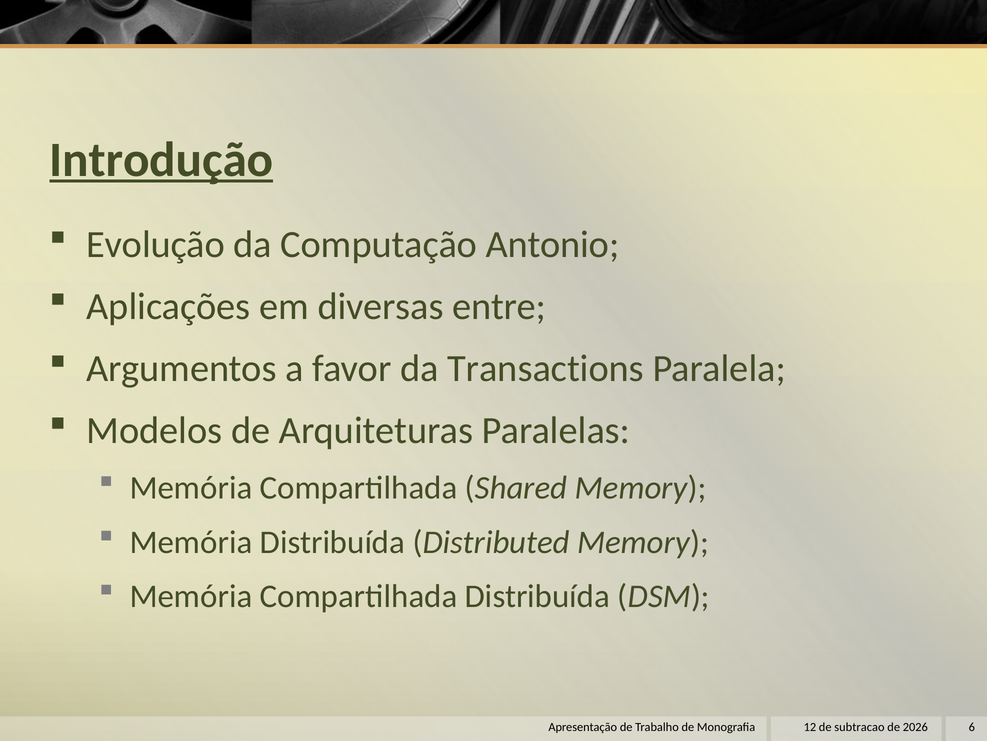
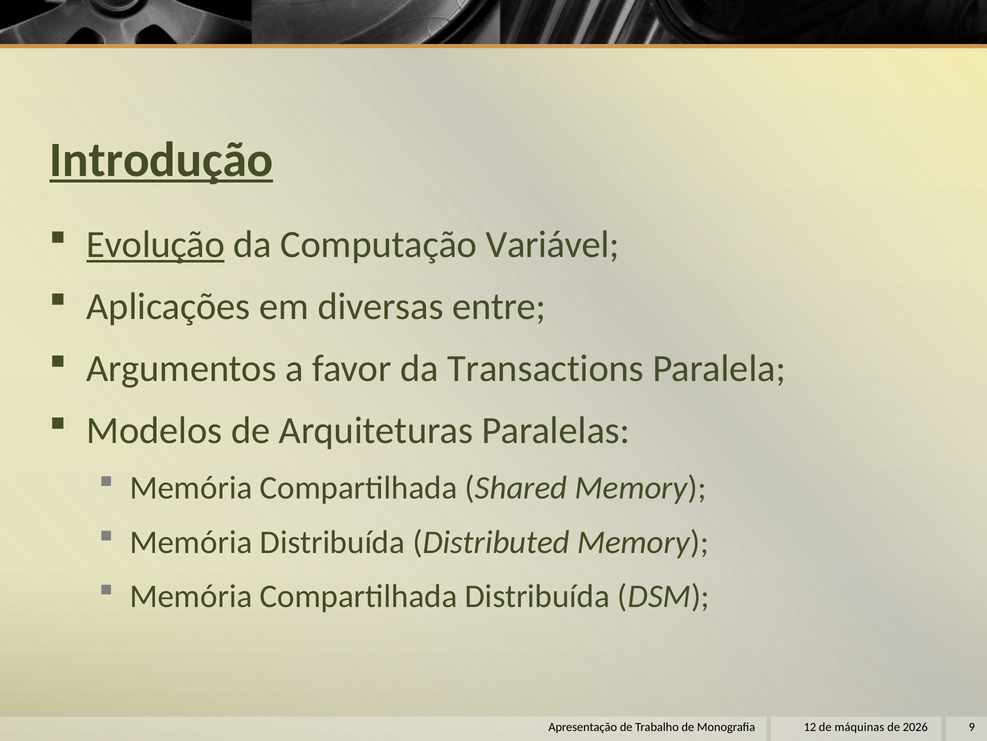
Evolução underline: none -> present
Antonio: Antonio -> Variável
subtracao: subtracao -> máquinas
6: 6 -> 9
